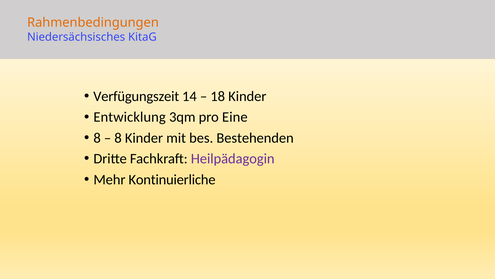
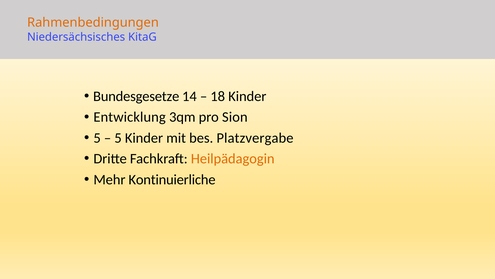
Verfügungszeit: Verfügungszeit -> Bundesgesetze
Eine: Eine -> Sion
8 at (97, 138): 8 -> 5
8 at (118, 138): 8 -> 5
Bestehenden: Bestehenden -> Platzvergabe
Heilpädagogin colour: purple -> orange
